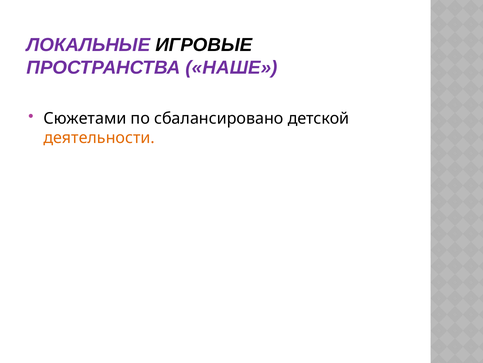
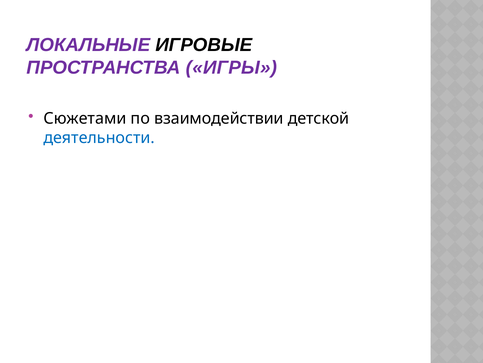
НАШЕ: НАШЕ -> ИГРЫ
сбалансировано: сбалансировано -> взаимодействии
деятельности colour: orange -> blue
